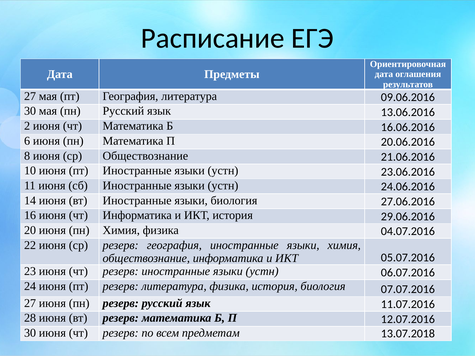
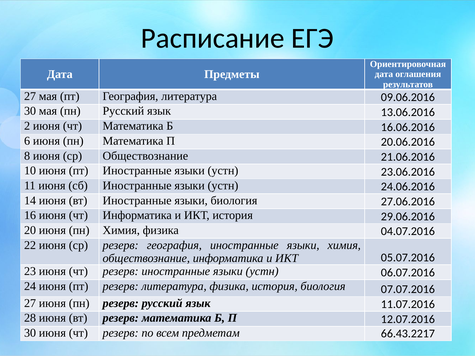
13.07.2018: 13.07.2018 -> 66.43.2217
